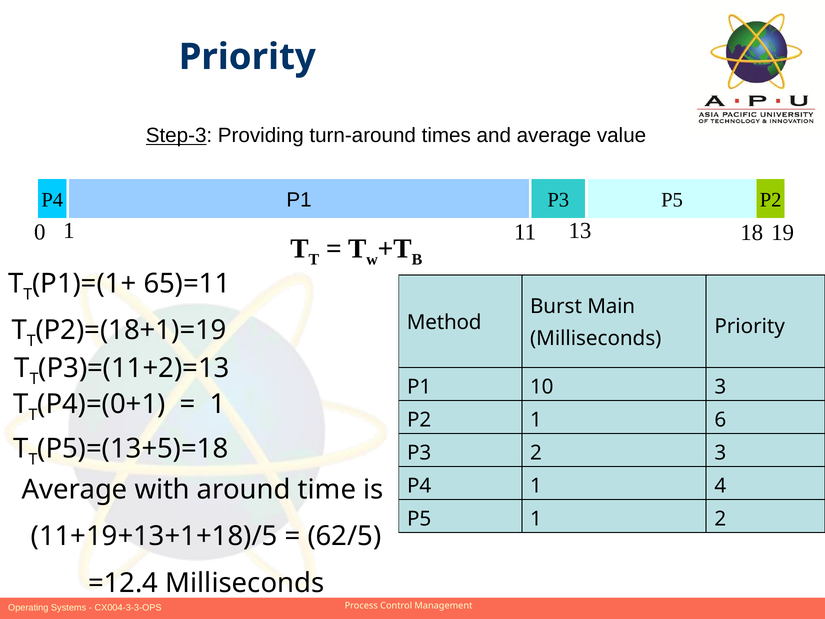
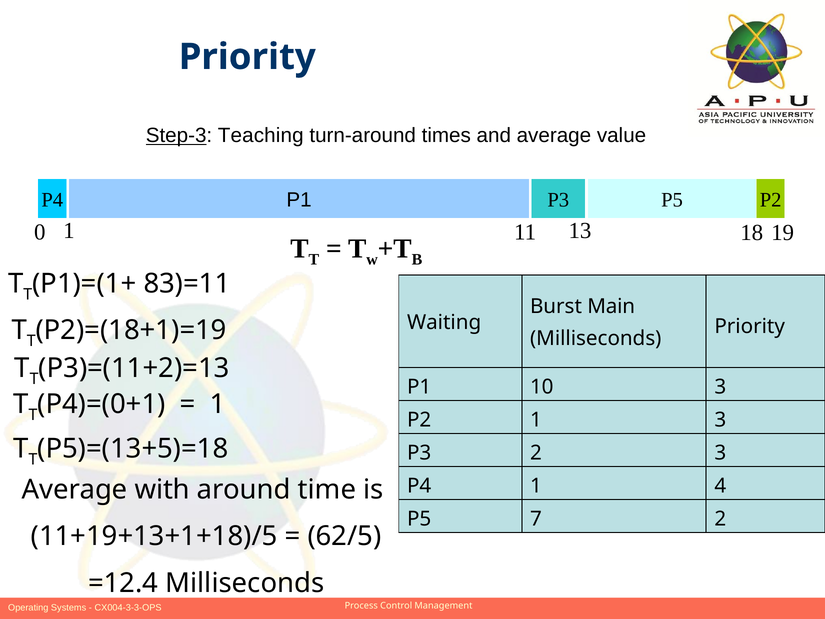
Providing: Providing -> Teaching
65)=11: 65)=11 -> 83)=11
Method: Method -> Waiting
1 6: 6 -> 3
P5 1: 1 -> 7
